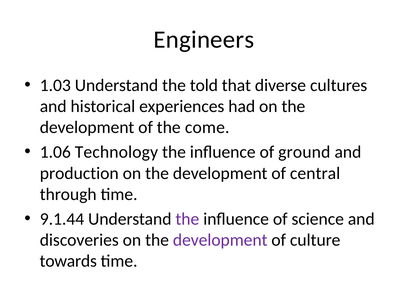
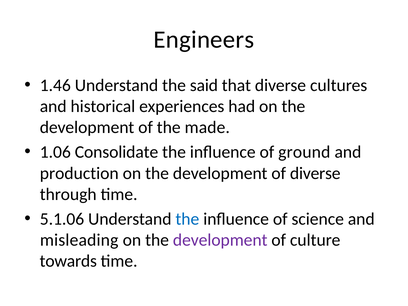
1.03: 1.03 -> 1.46
told: told -> said
come: come -> made
Technology: Technology -> Consolidate
of central: central -> diverse
9.1.44: 9.1.44 -> 5.1.06
the at (187, 219) colour: purple -> blue
discoveries: discoveries -> misleading
